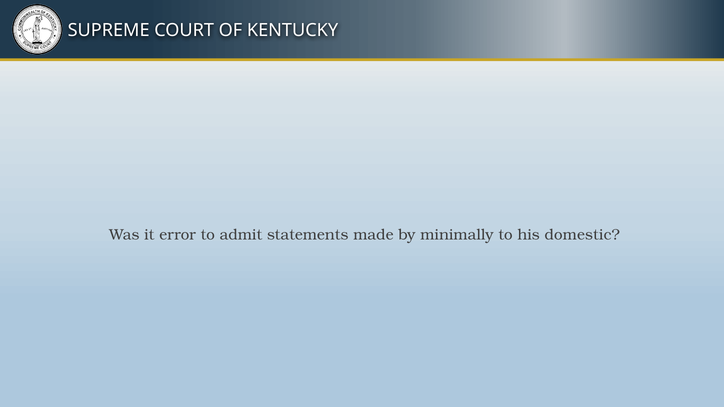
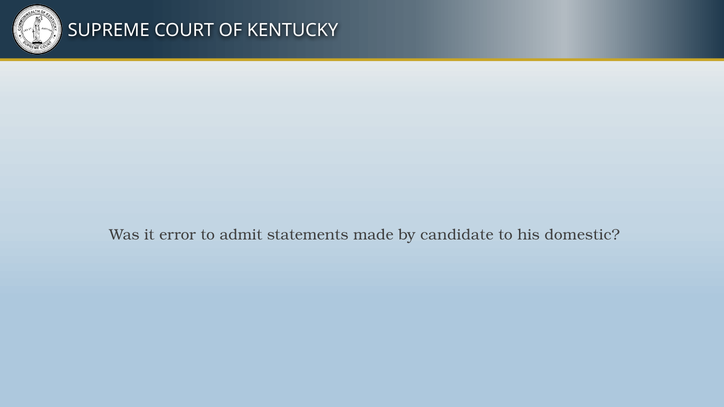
minimally: minimally -> candidate
